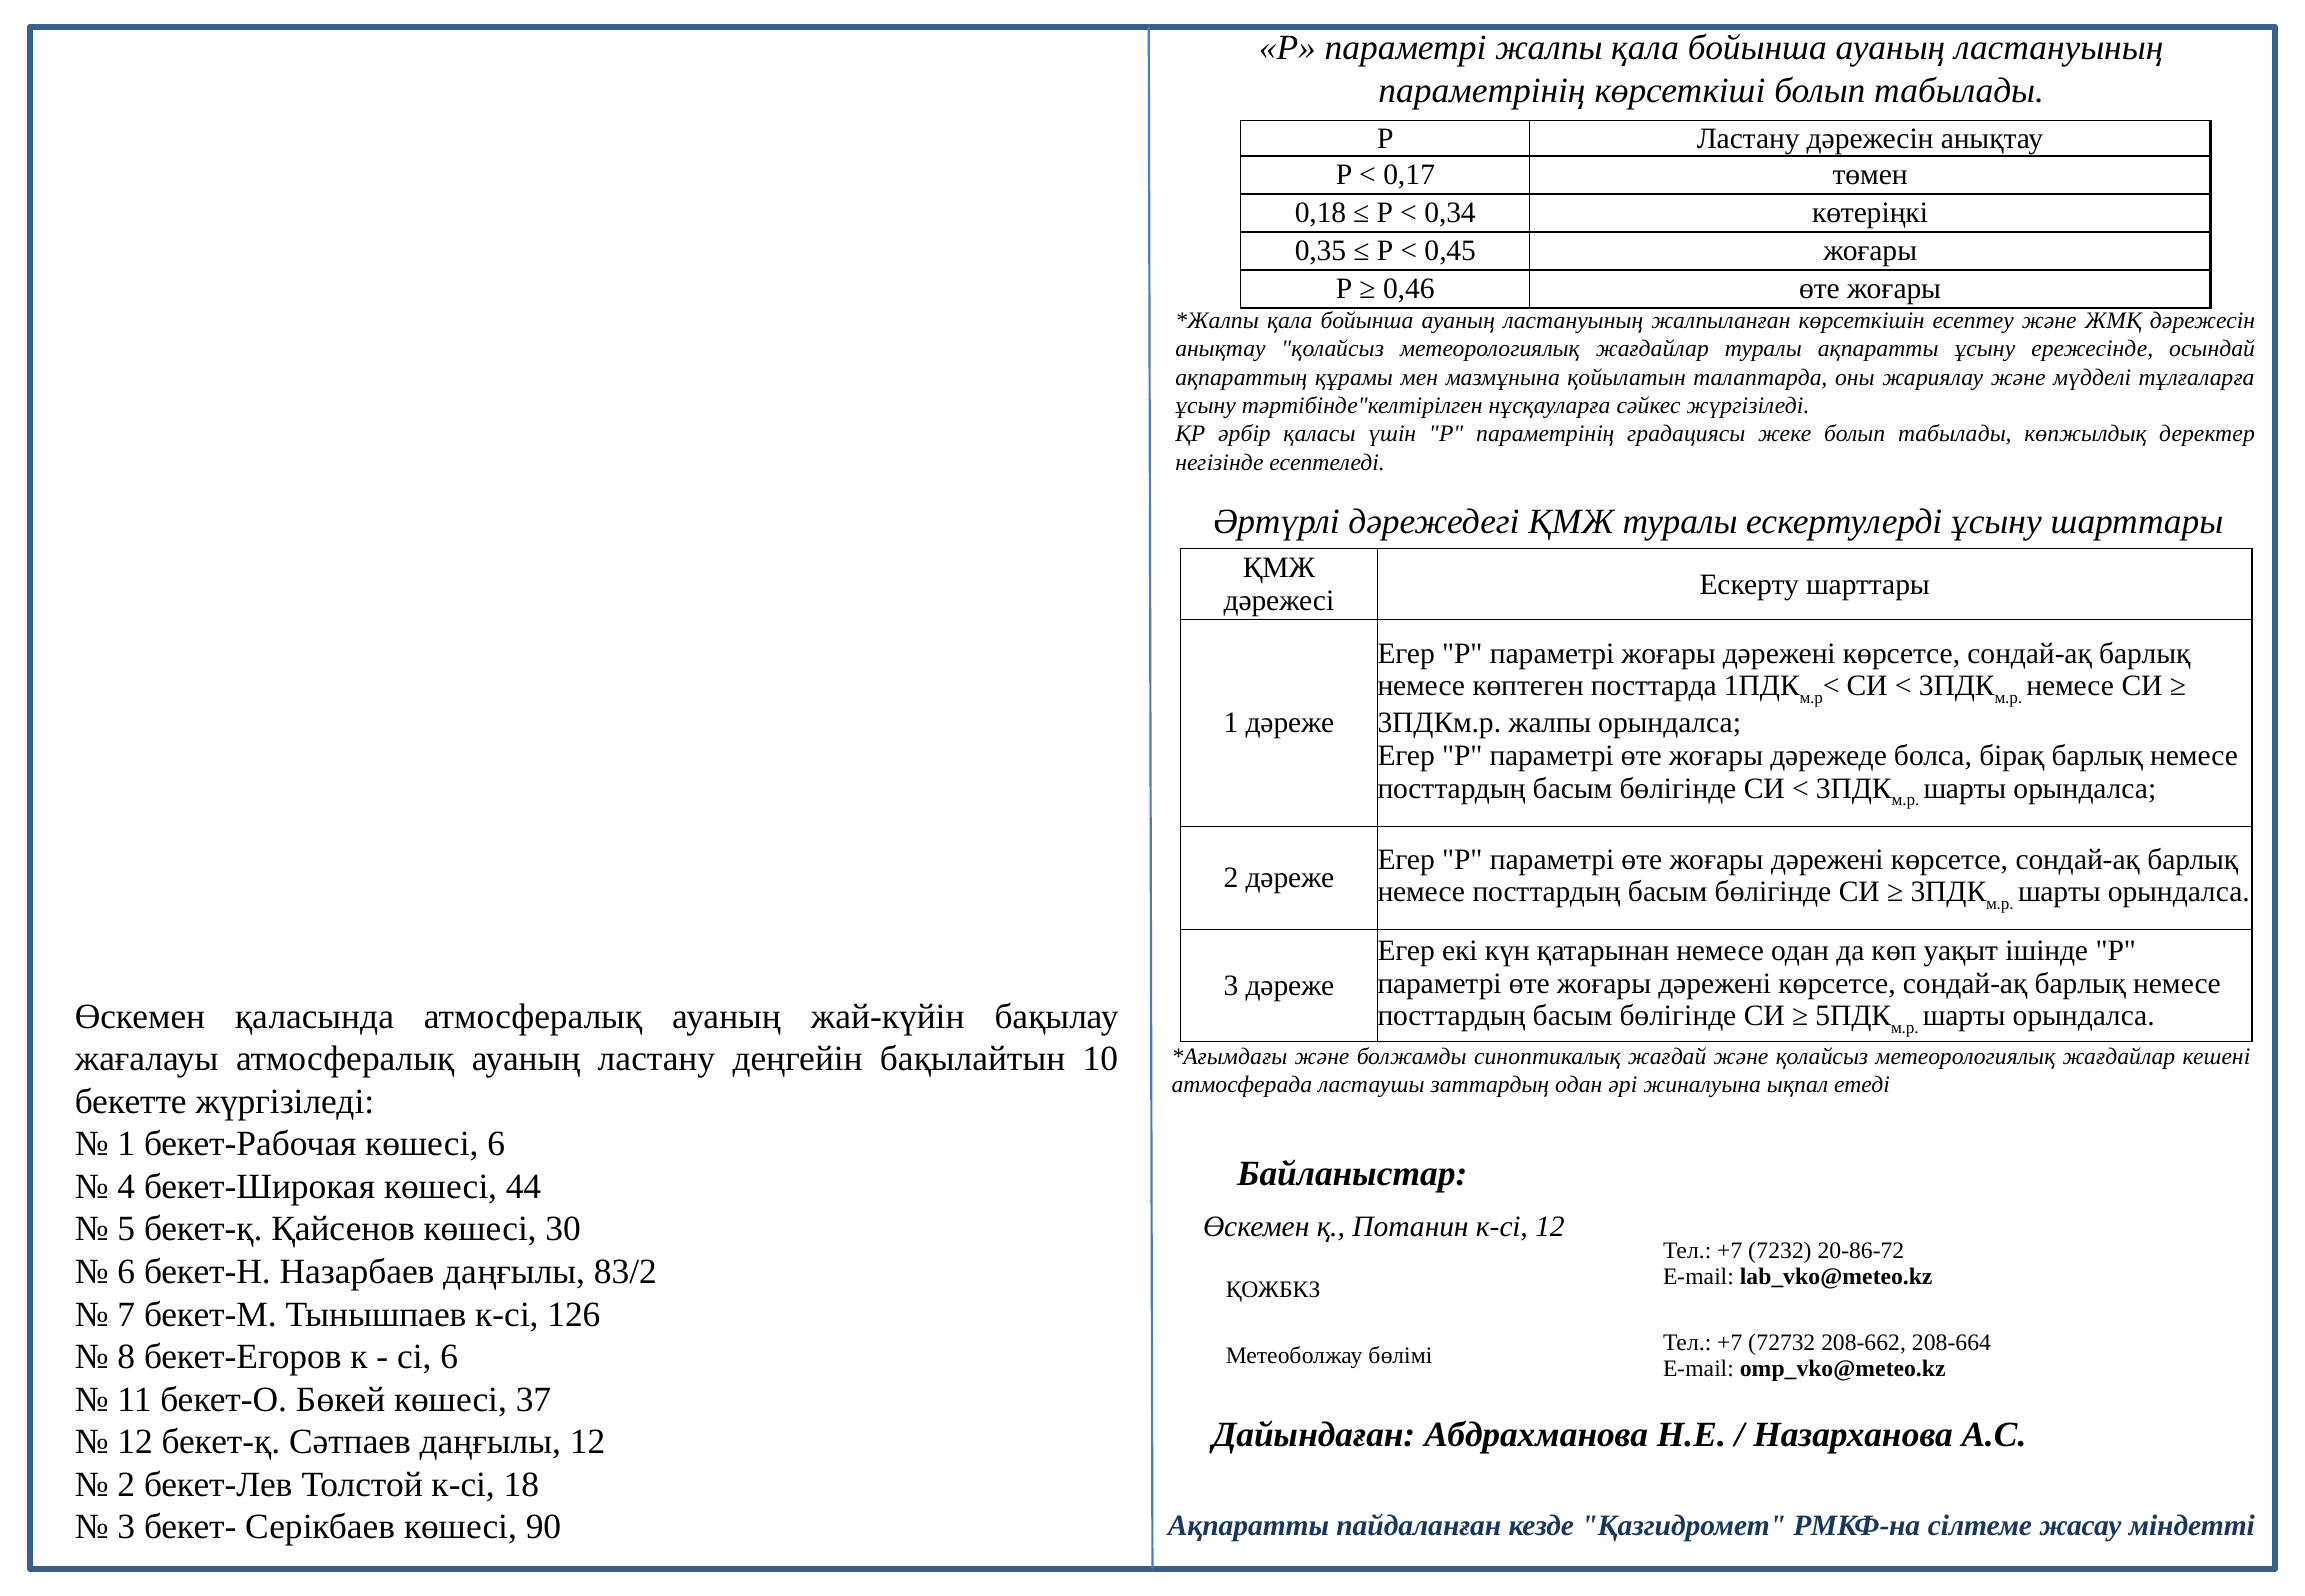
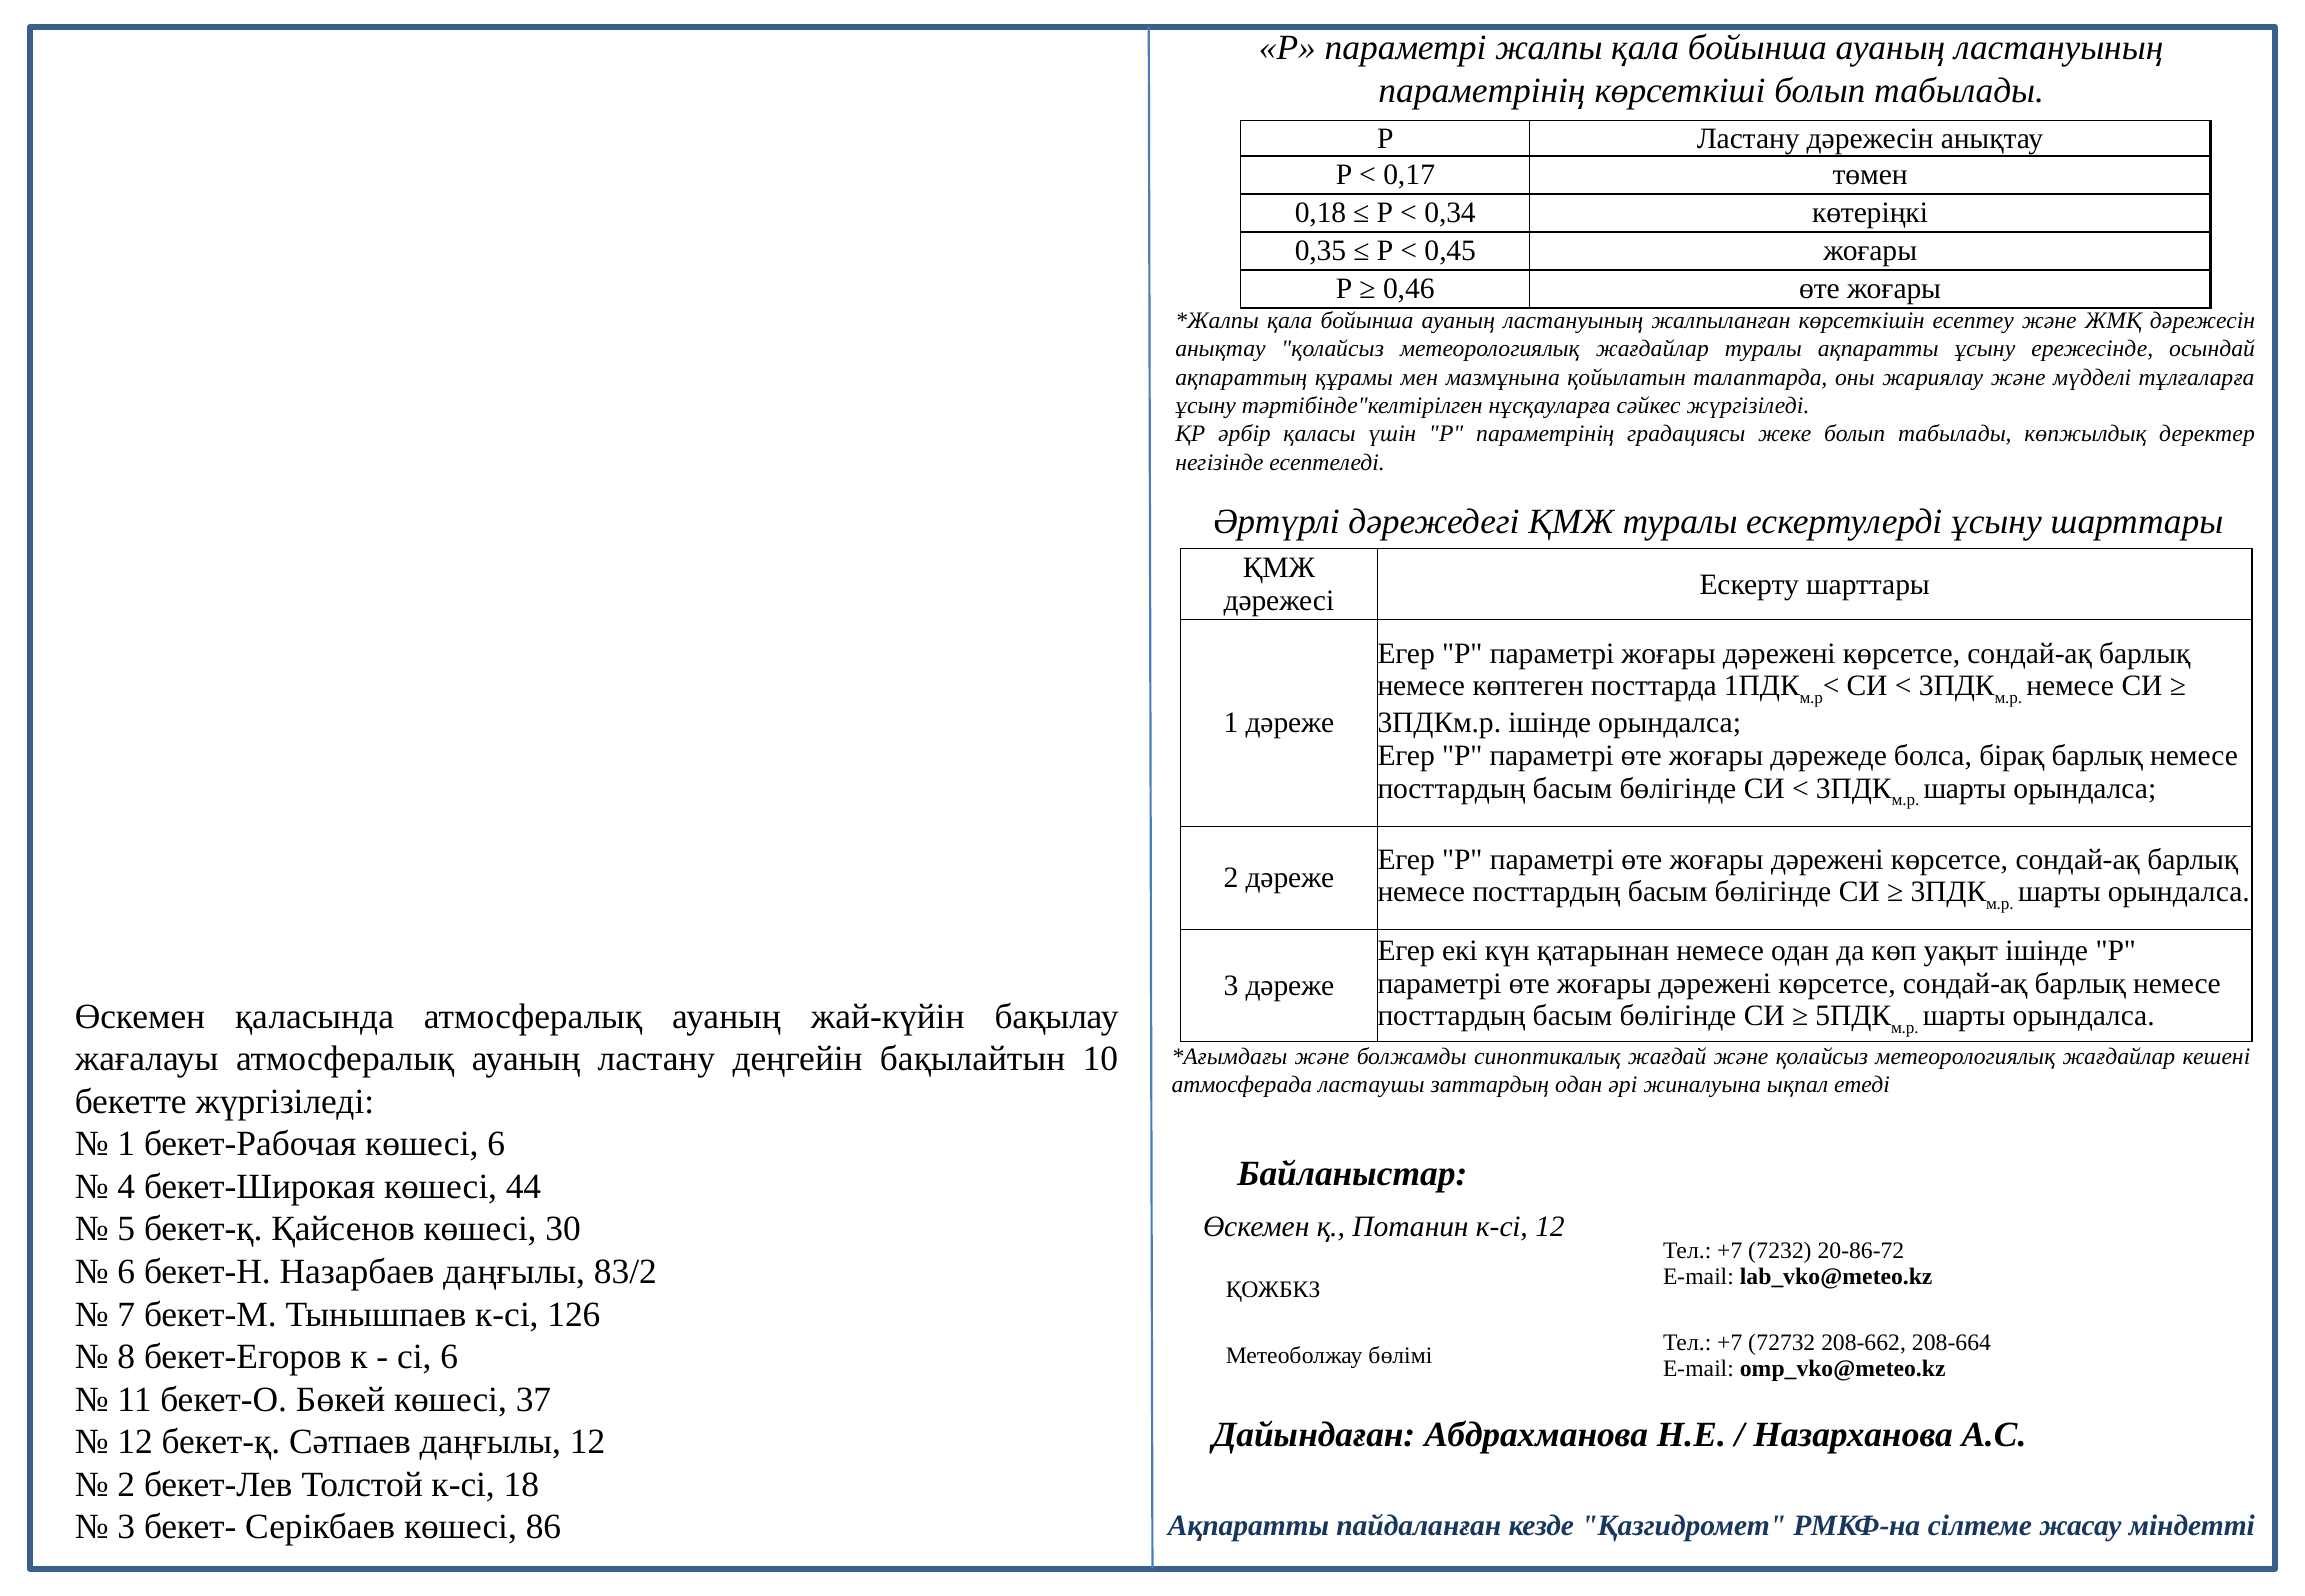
3ПДКм.р жалпы: жалпы -> ішінде
90: 90 -> 86
